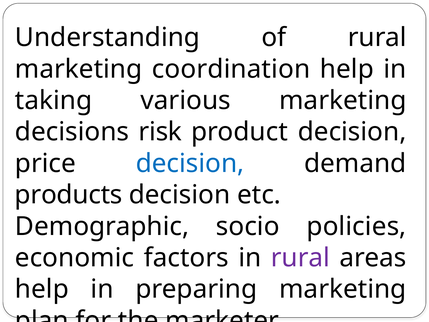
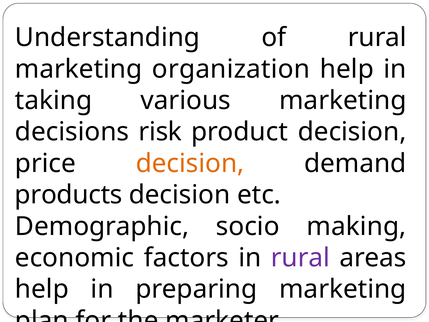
coordination: coordination -> organization
decision at (190, 163) colour: blue -> orange
policies: policies -> making
